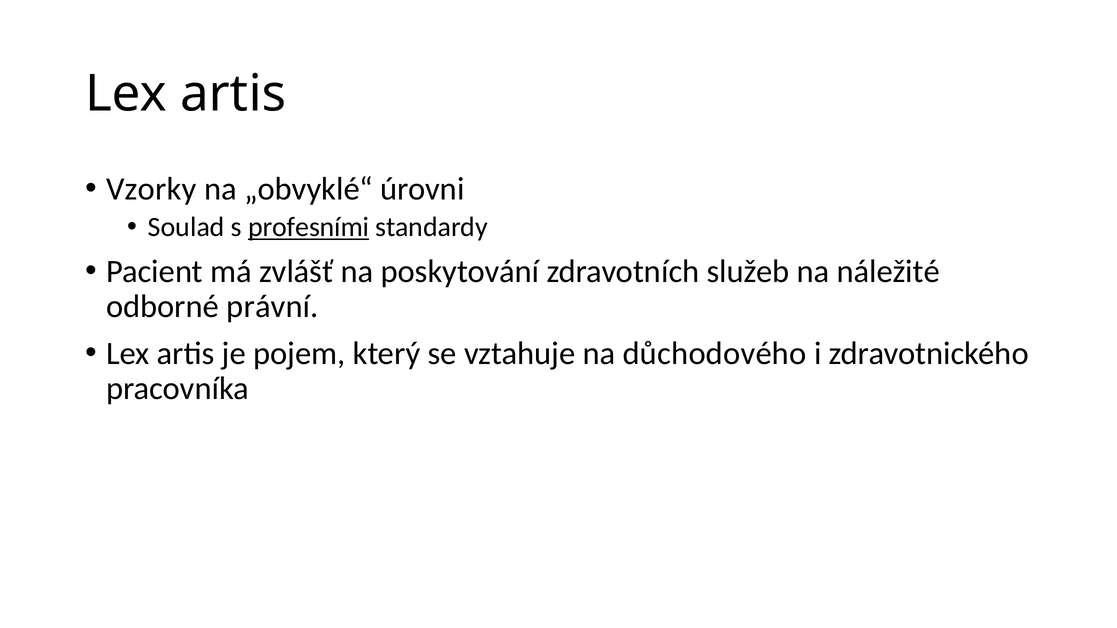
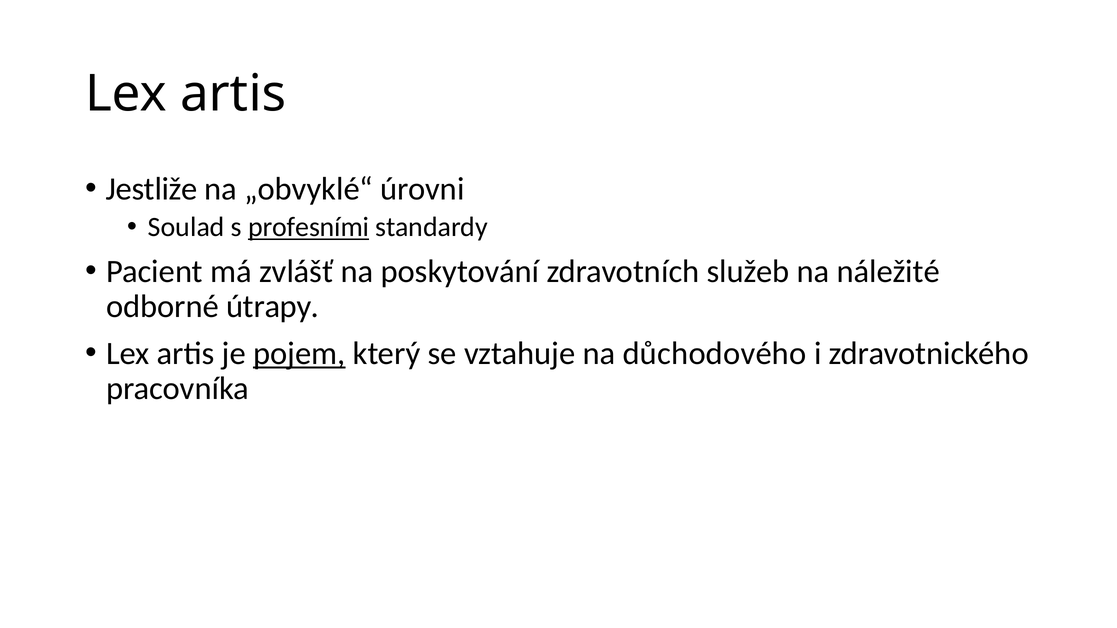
Vzorky: Vzorky -> Jestliže
právní: právní -> útrapy
pojem underline: none -> present
